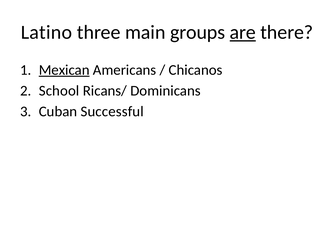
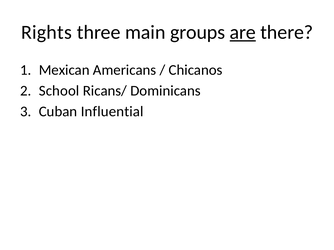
Latino: Latino -> Rights
Mexican underline: present -> none
Successful: Successful -> Influential
